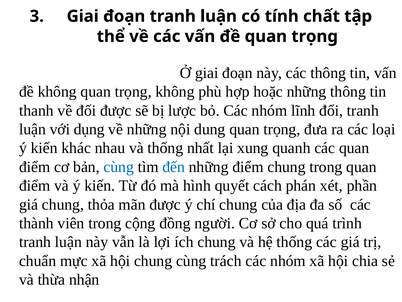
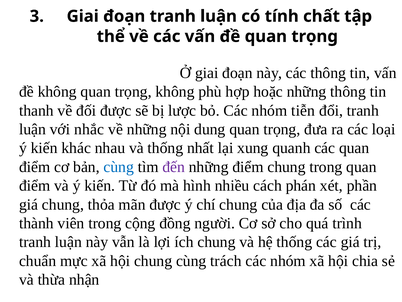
lĩnh: lĩnh -> tiễn
dụng: dụng -> nhắc
đến colour: blue -> purple
quyết: quyết -> nhiều
